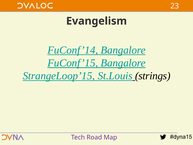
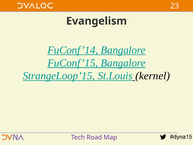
strings: strings -> kernel
